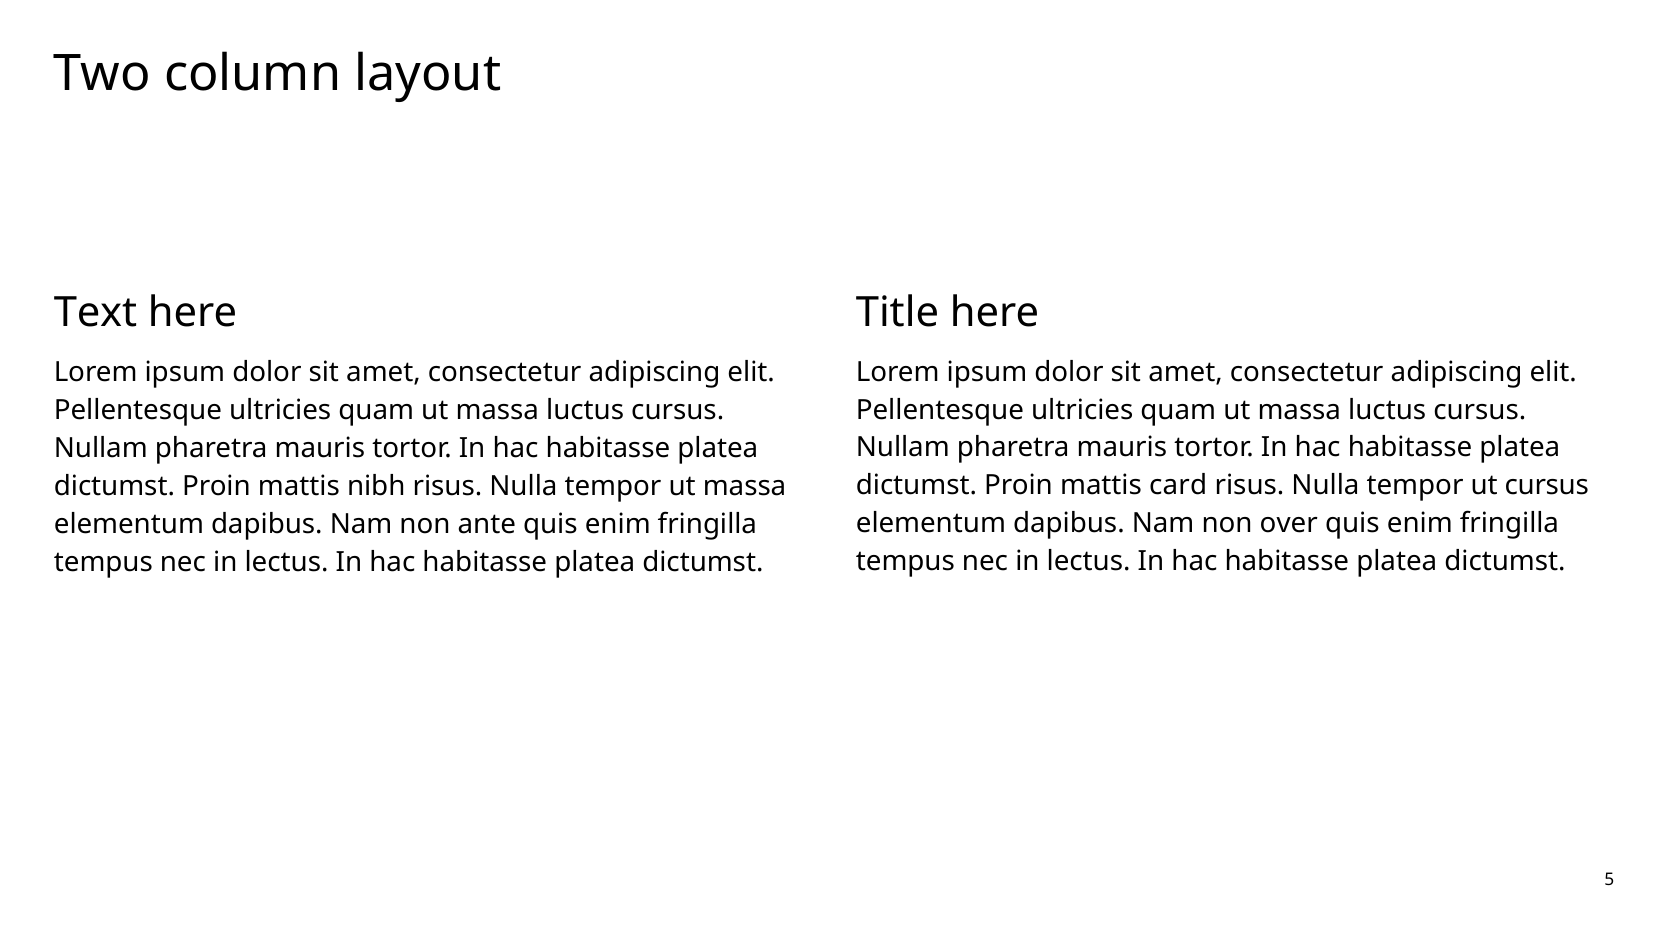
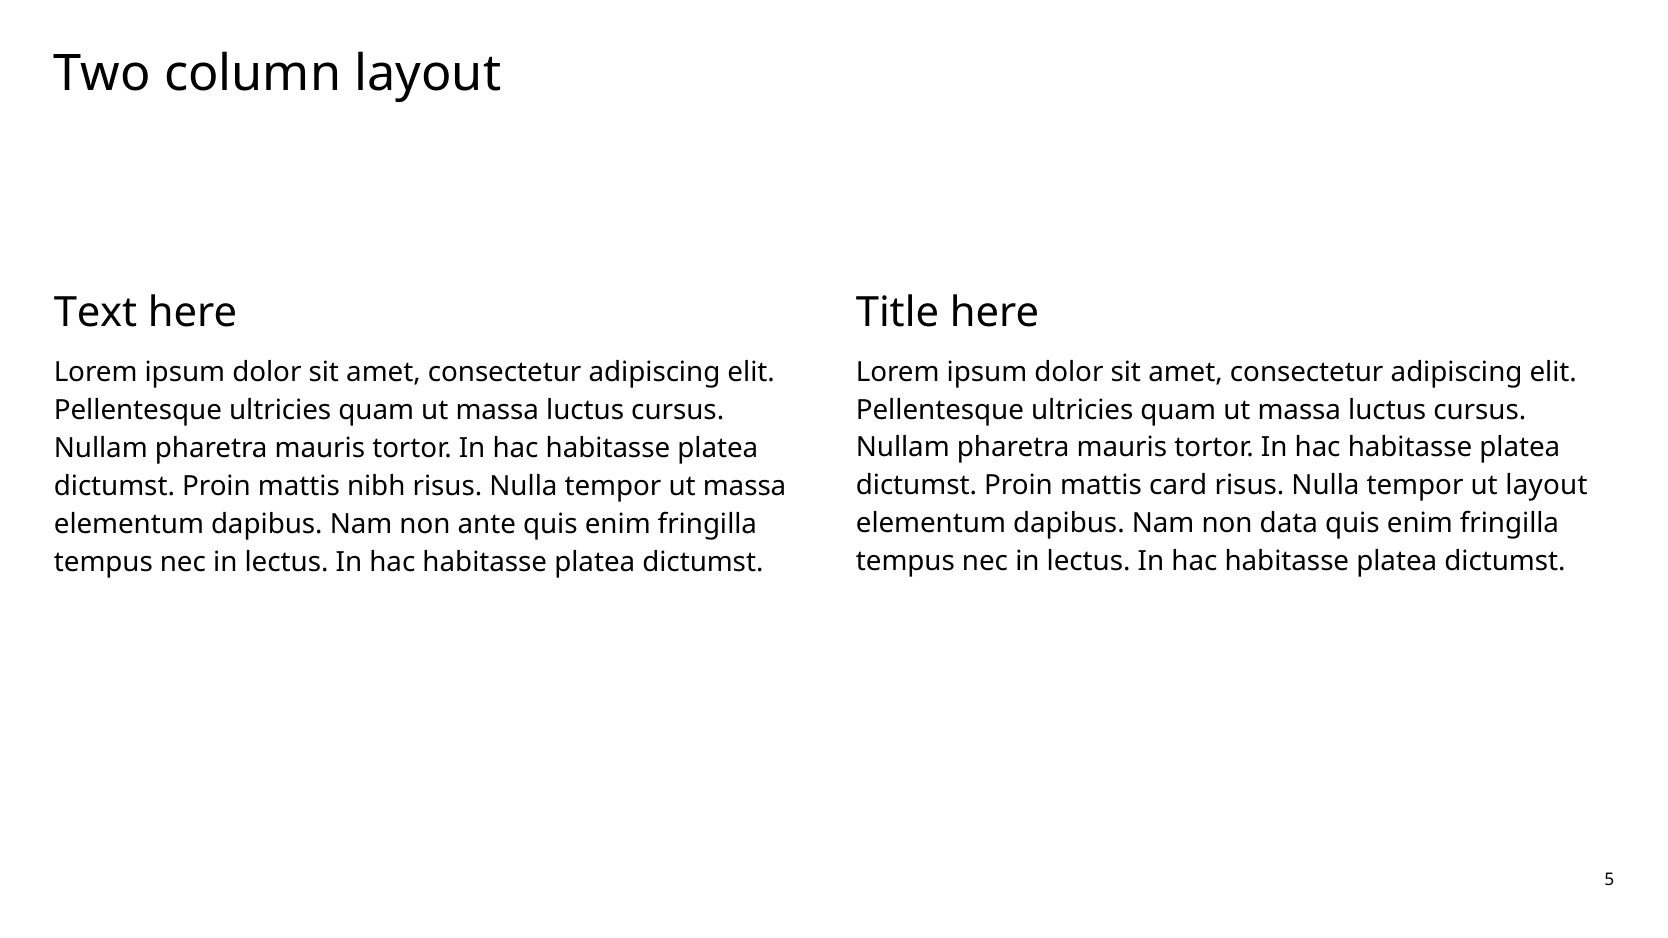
ut cursus: cursus -> layout
over: over -> data
